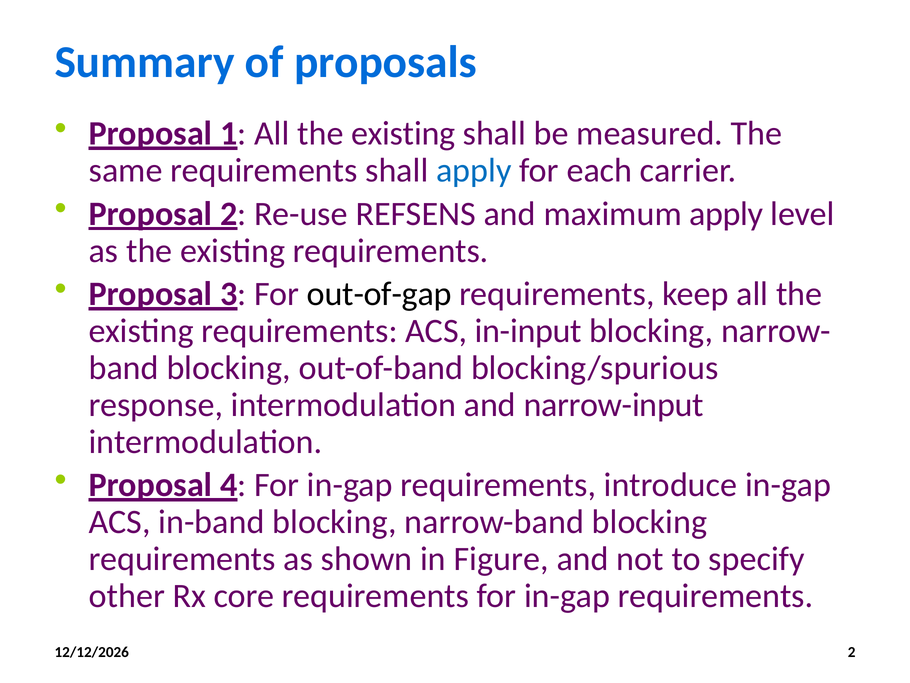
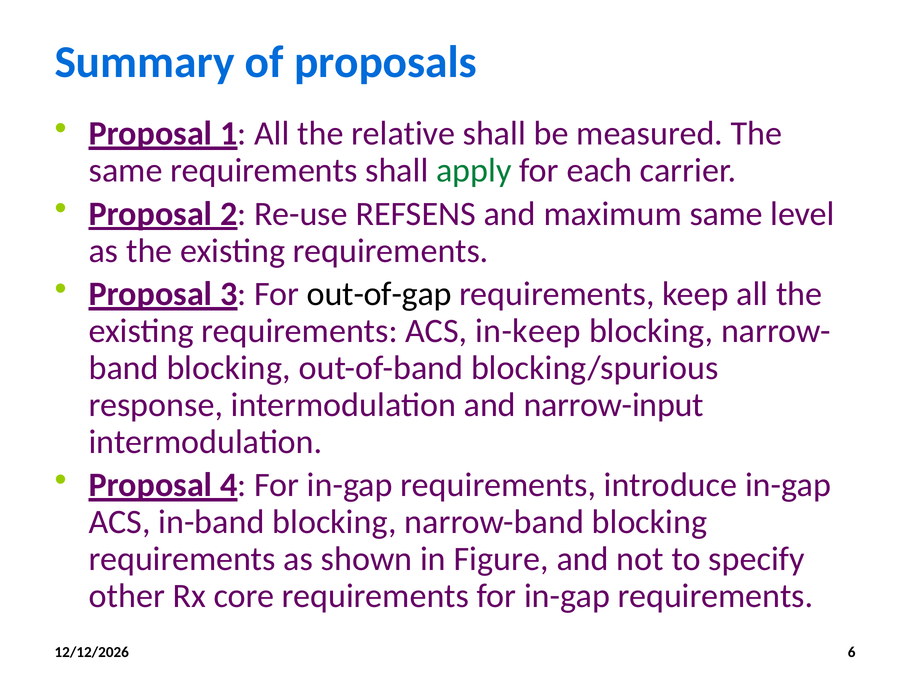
1 All the existing: existing -> relative
apply at (474, 170) colour: blue -> green
maximum apply: apply -> same
in-input: in-input -> in-keep
2 at (852, 652): 2 -> 6
